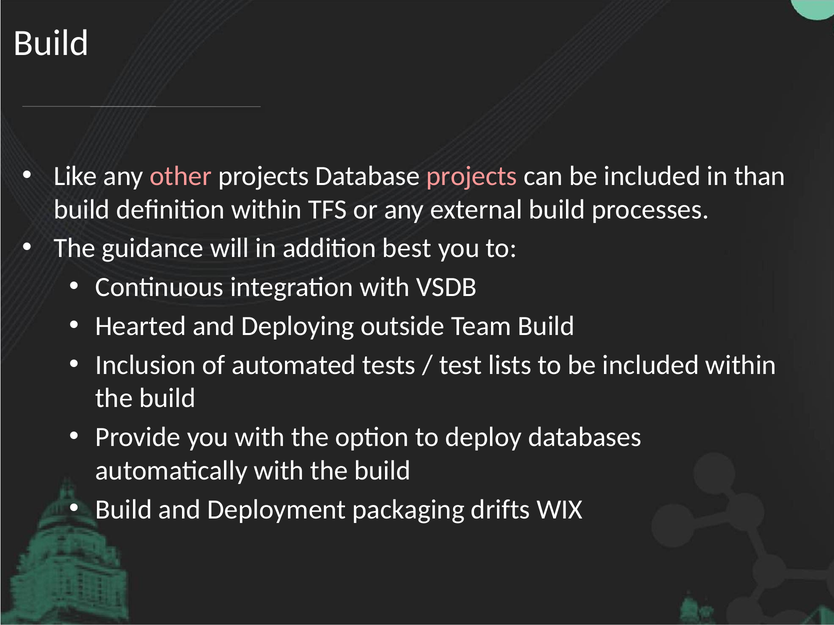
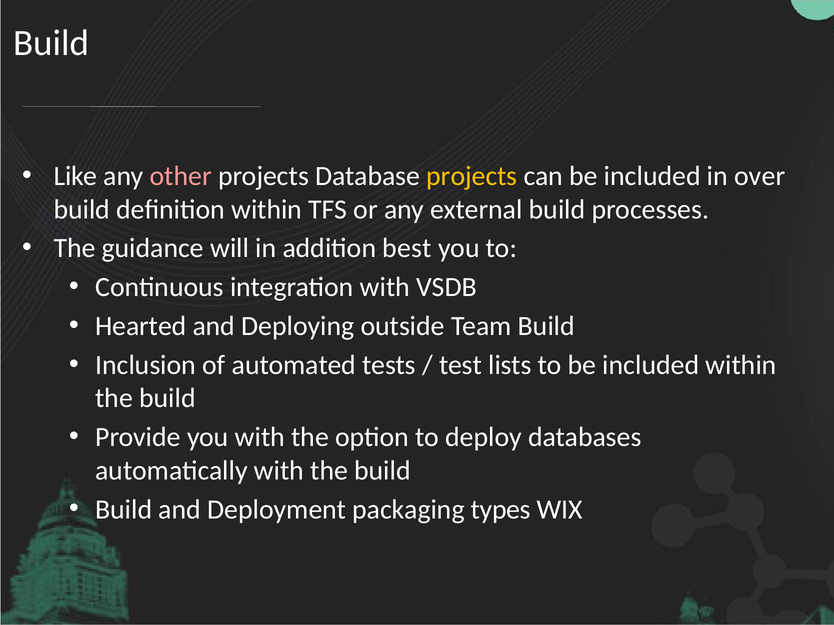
projects at (472, 176) colour: pink -> yellow
than: than -> over
drifts: drifts -> types
